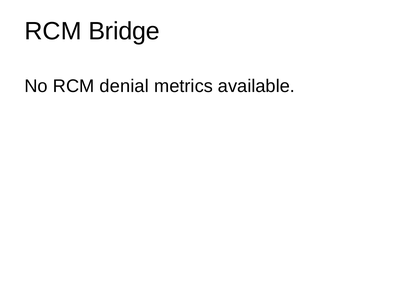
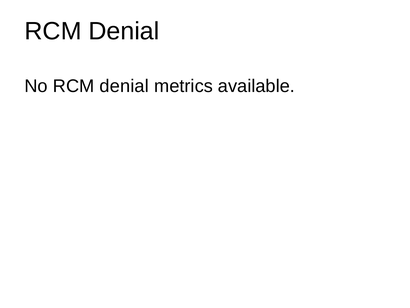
Bridge at (124, 31): Bridge -> Denial
